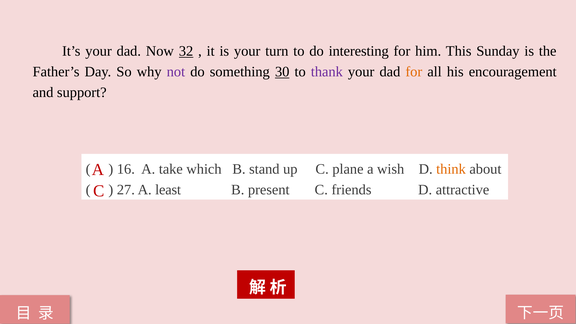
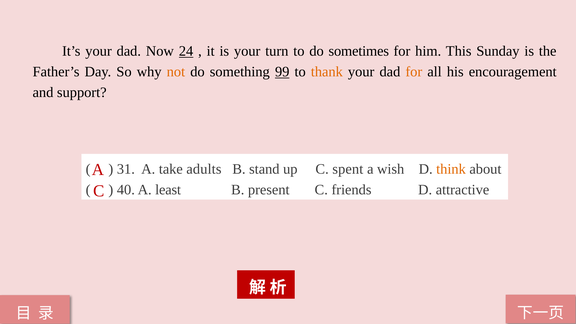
32: 32 -> 24
interesting: interesting -> sometimes
not colour: purple -> orange
30: 30 -> 99
thank colour: purple -> orange
16: 16 -> 31
which: which -> adults
plane: plane -> spent
27: 27 -> 40
